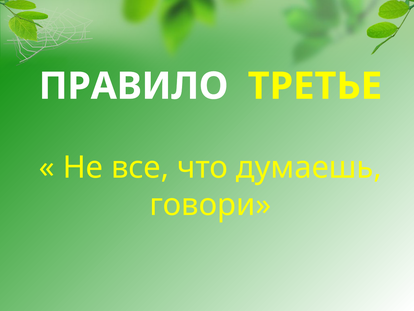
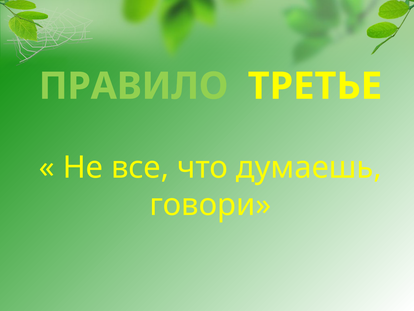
ПРАВИЛО colour: white -> light green
